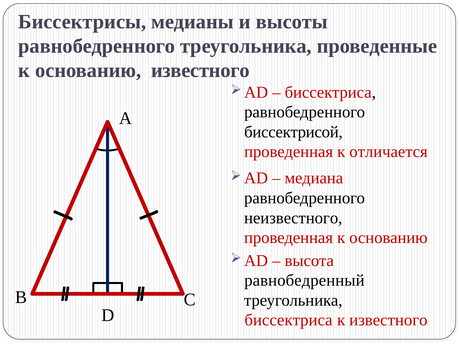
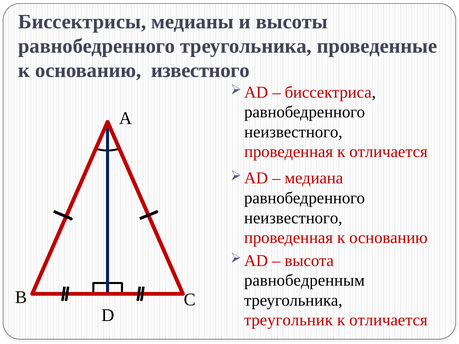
биссектрисой at (293, 132): биссектрисой -> неизвестного
равнобедренный: равнобедренный -> равнобедренным
биссектриса at (288, 320): биссектриса -> треугольник
известного at (388, 320): известного -> отличается
